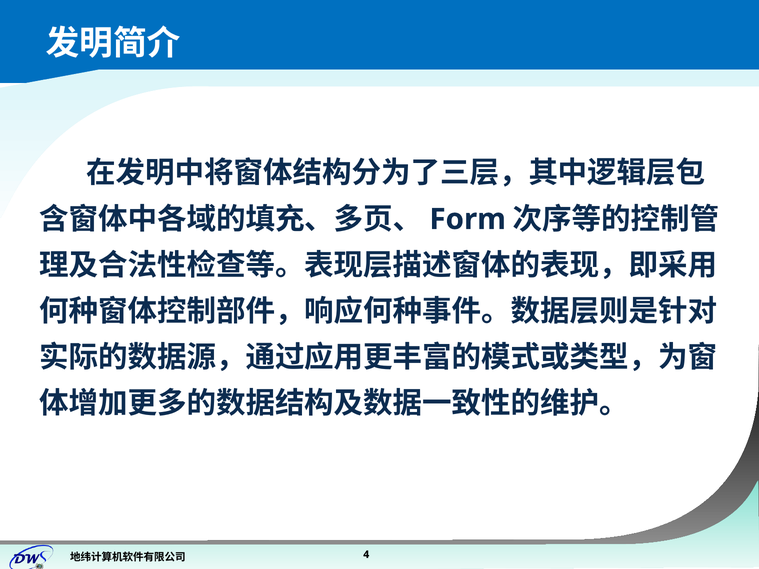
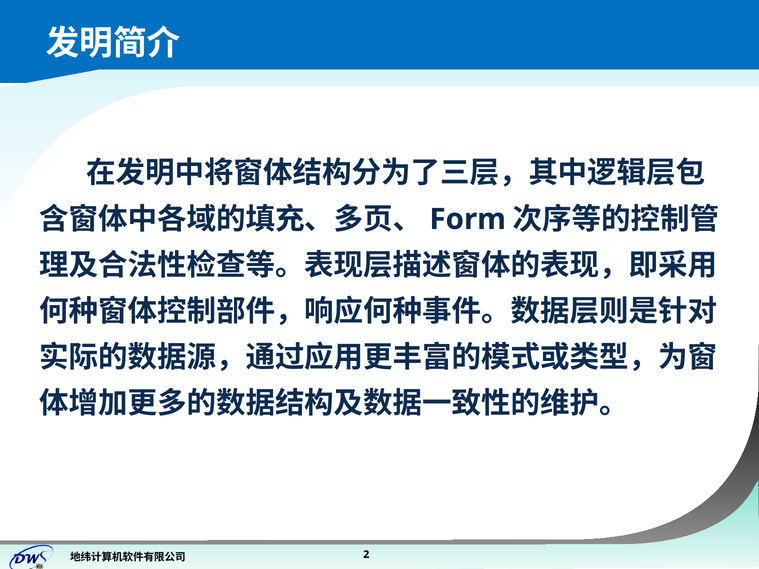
4: 4 -> 2
